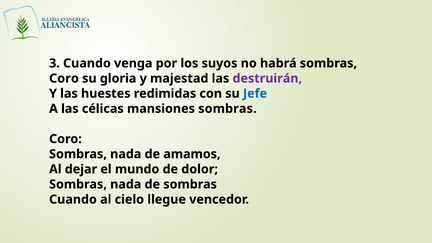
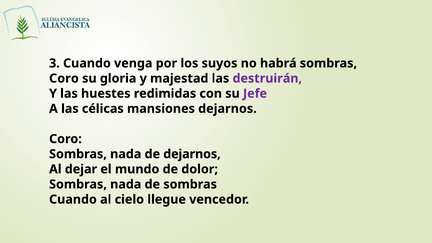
Jefe colour: blue -> purple
mansiones sombras: sombras -> dejarnos
de amamos: amamos -> dejarnos
